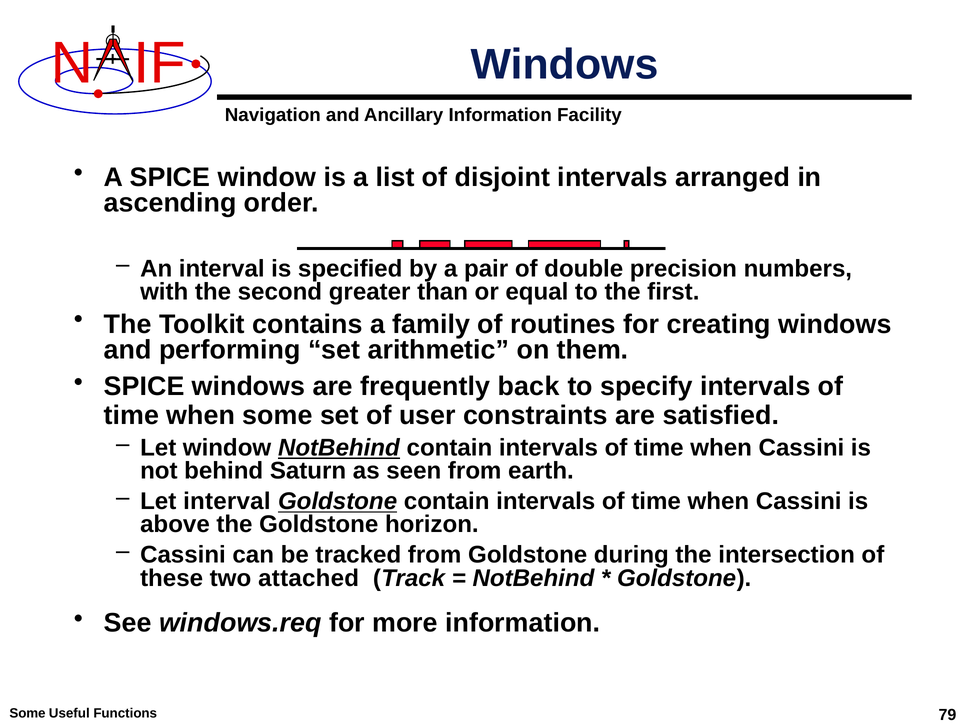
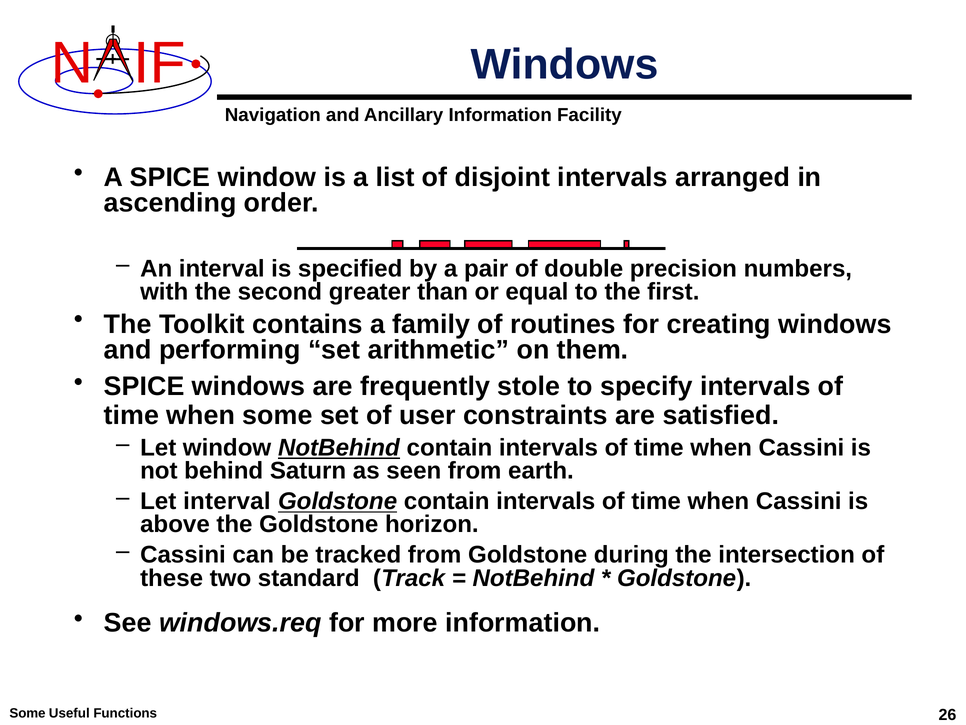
back: back -> stole
attached: attached -> standard
79: 79 -> 26
